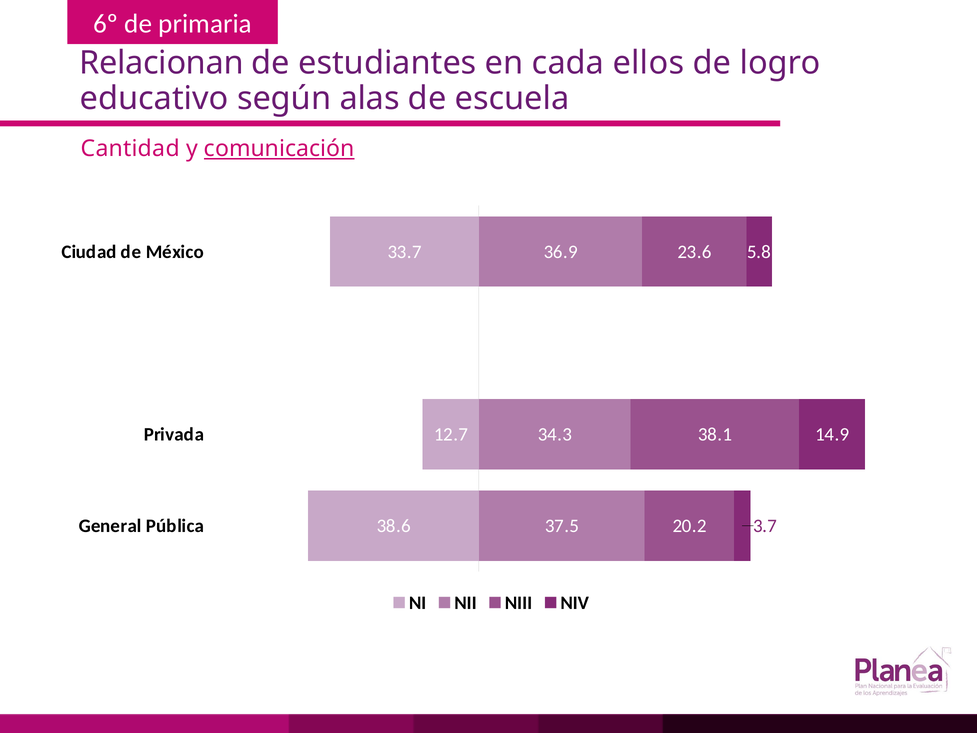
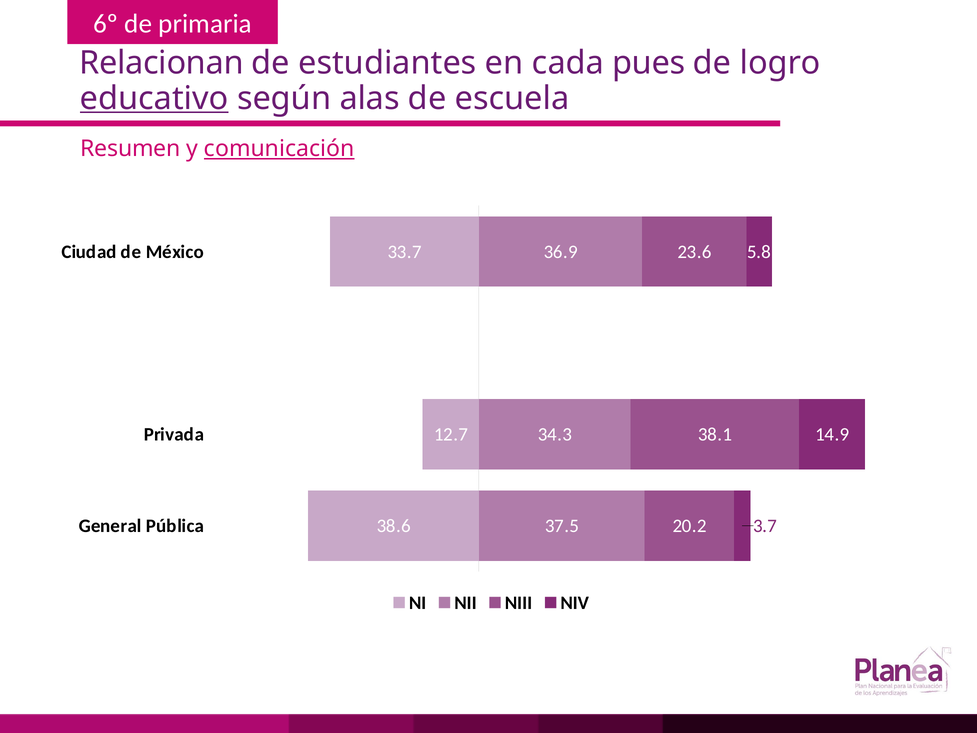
ellos: ellos -> pues
educativo underline: none -> present
Cantidad: Cantidad -> Resumen
